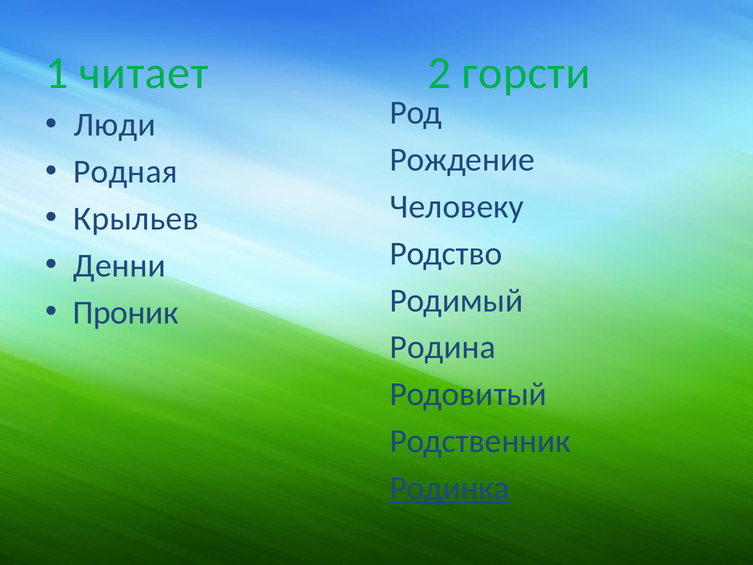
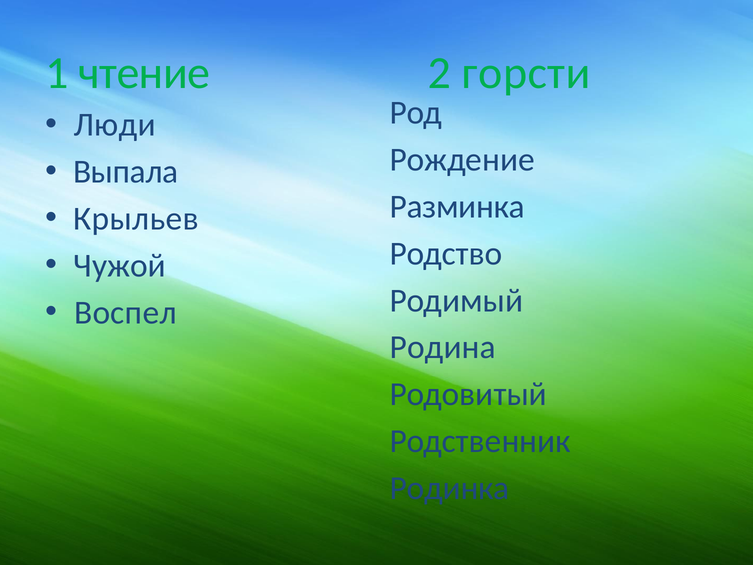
читает: читает -> чтение
Родная: Родная -> Выпала
Человеку: Человеку -> Разминка
Денни: Денни -> Чужой
Проник: Проник -> Воспел
Родинка underline: present -> none
